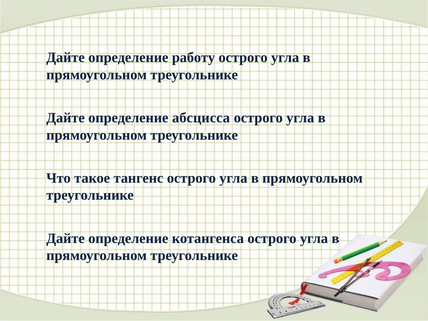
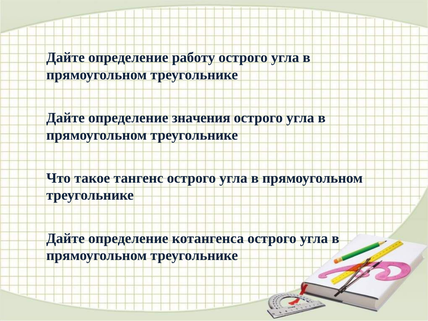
абсцисса: абсцисса -> значения
